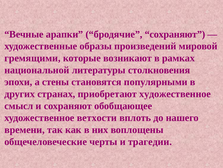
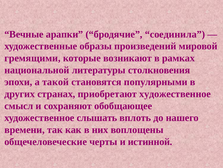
бродячие сохраняют: сохраняют -> соединила
стены: стены -> такой
ветхости: ветхости -> слышать
трагедии: трагедии -> истинной
